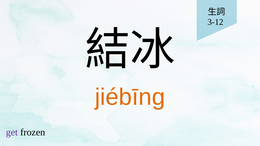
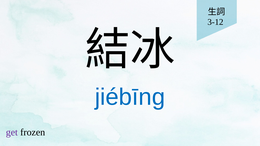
jiébīng colour: orange -> blue
